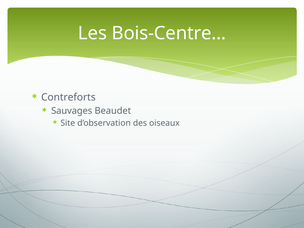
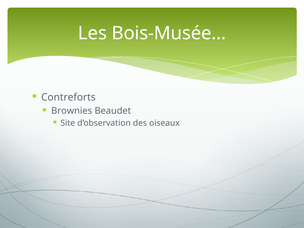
Bois-Centre…: Bois-Centre… -> Bois-Musée…
Sauvages: Sauvages -> Brownies
